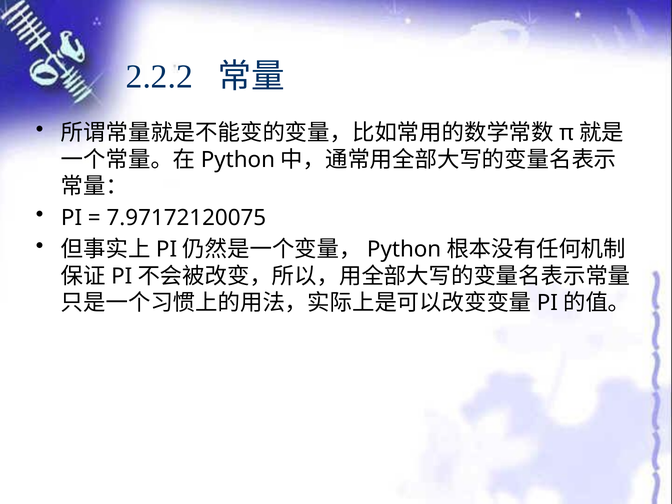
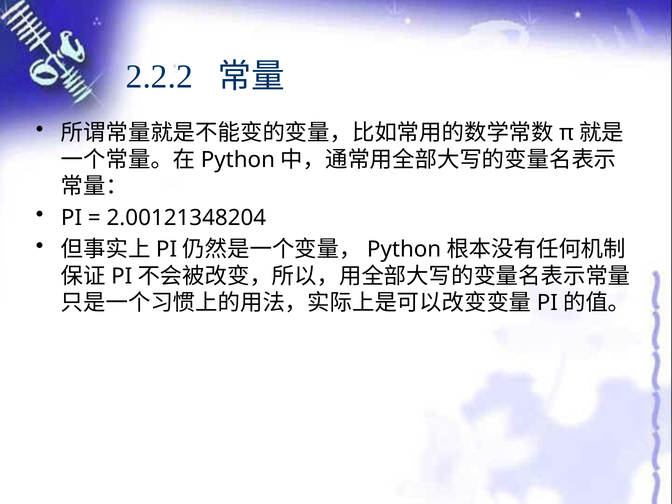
7.97172120075: 7.97172120075 -> 2.00121348204
